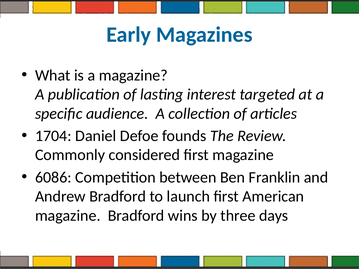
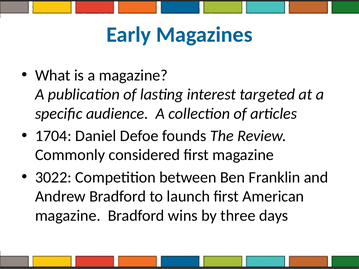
6086: 6086 -> 3022
